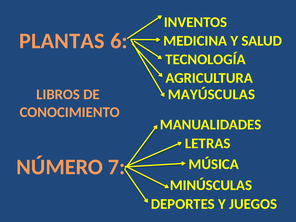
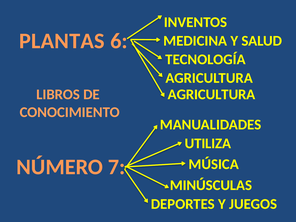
MAYÚSCULAS at (211, 94): MAYÚSCULAS -> AGRICULTURA
LETRAS: LETRAS -> UTILIZA
